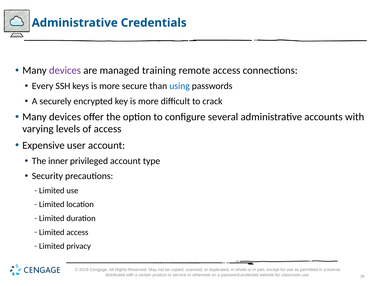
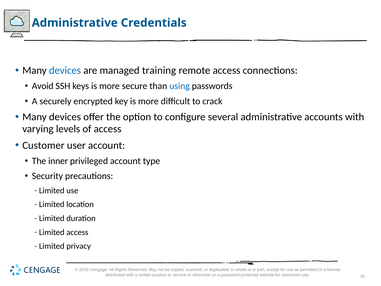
devices at (65, 70) colour: purple -> blue
Every: Every -> Avoid
Expensive: Expensive -> Customer
